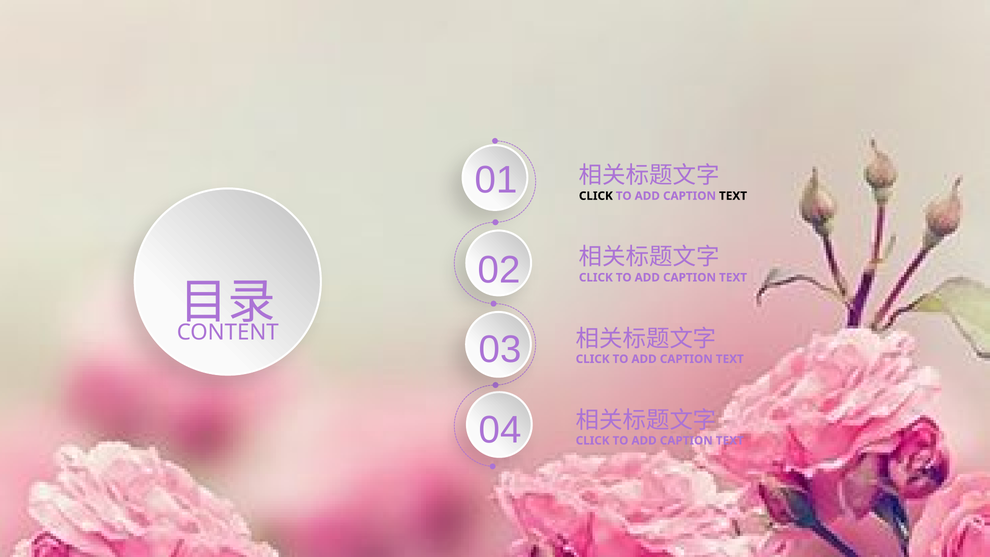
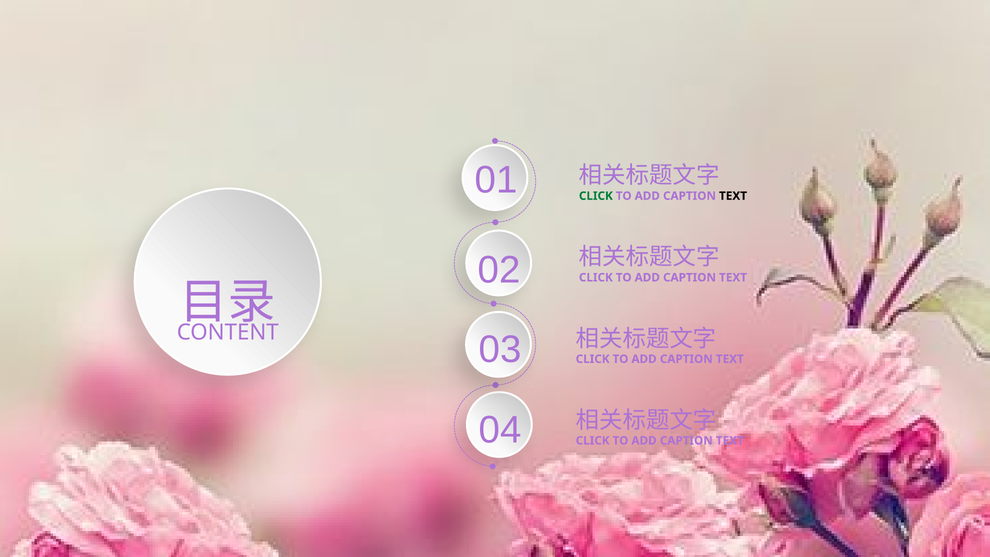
CLICK at (596, 196) colour: black -> green
